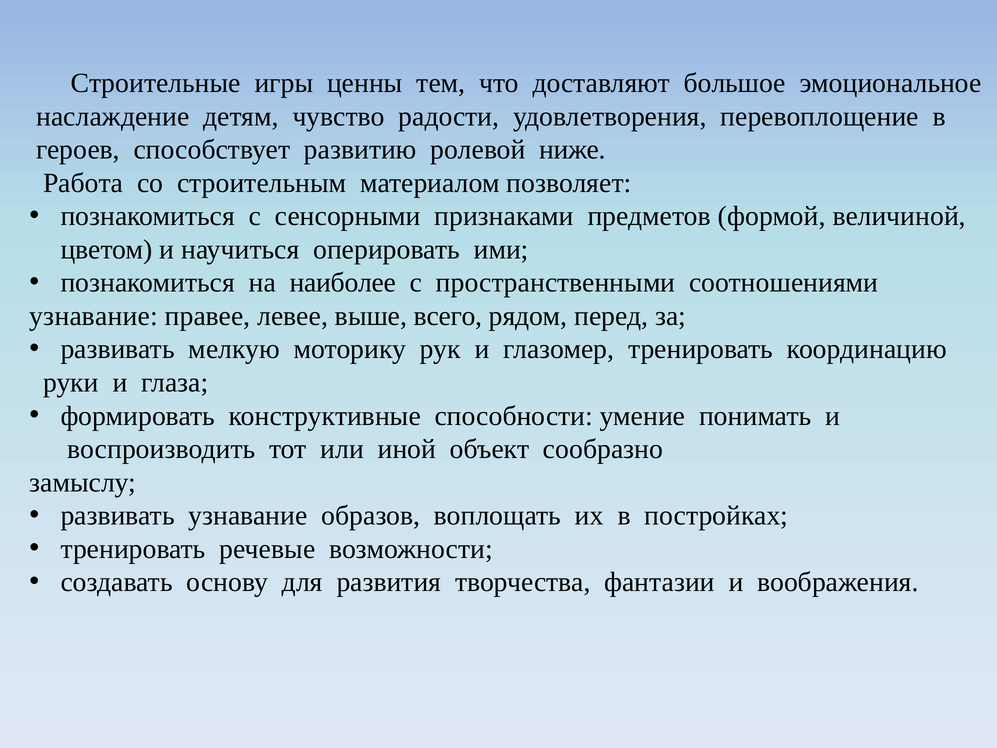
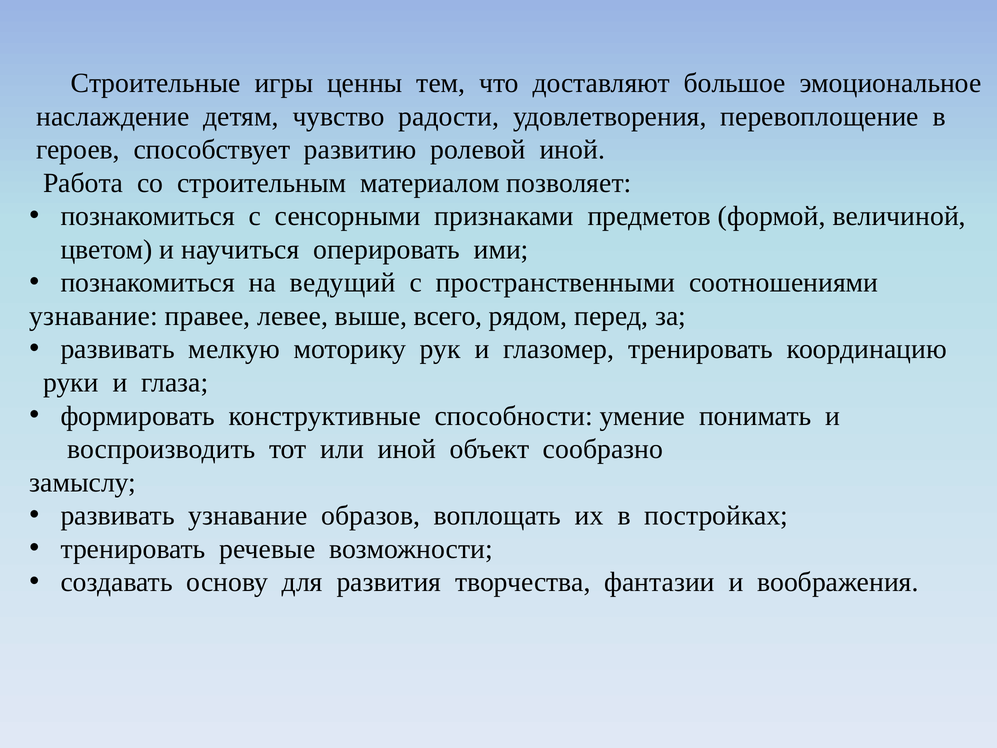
ролевой ниже: ниже -> иной
наиболее: наиболее -> ведущий
